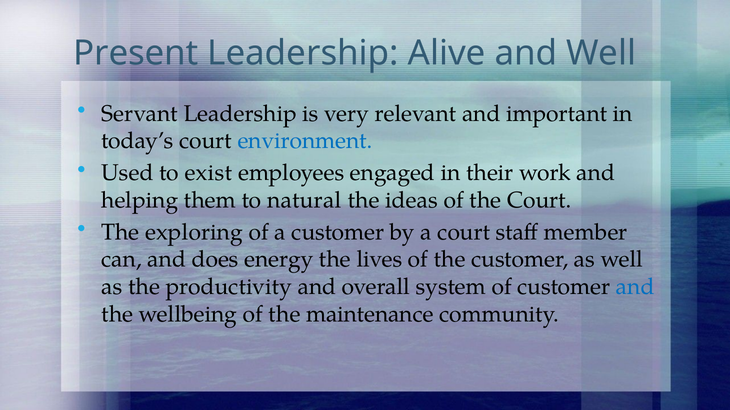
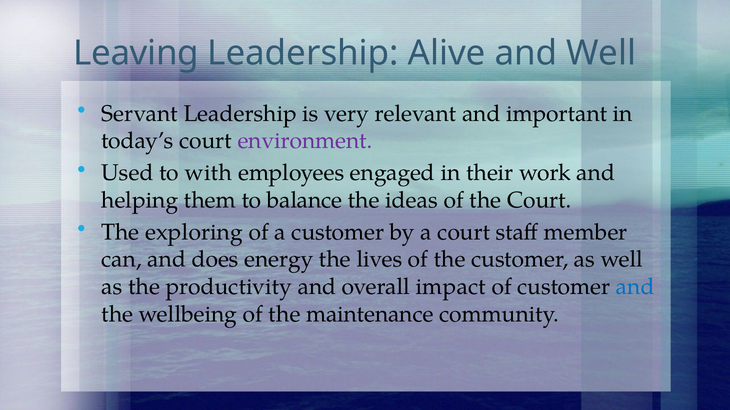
Present: Present -> Leaving
environment colour: blue -> purple
exist: exist -> with
natural: natural -> balance
system: system -> impact
